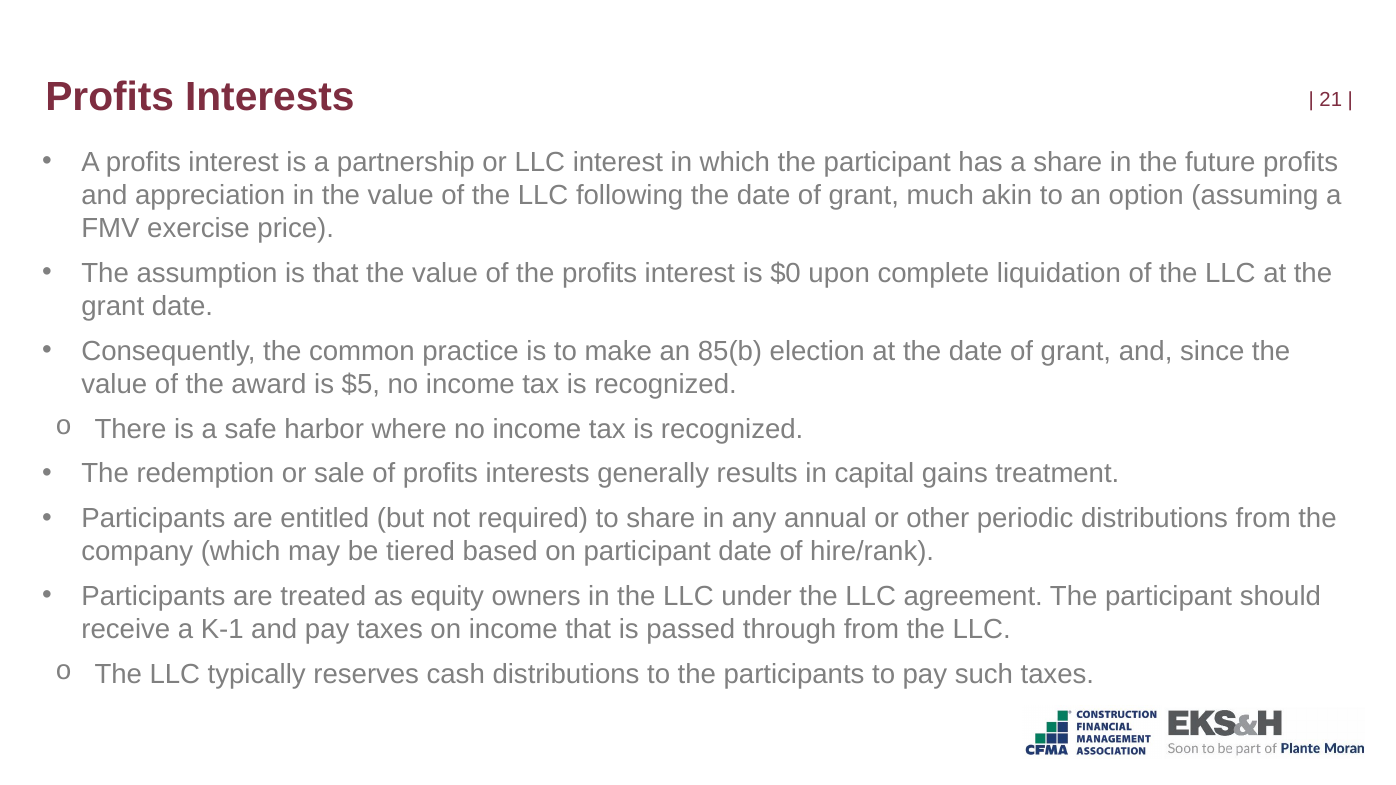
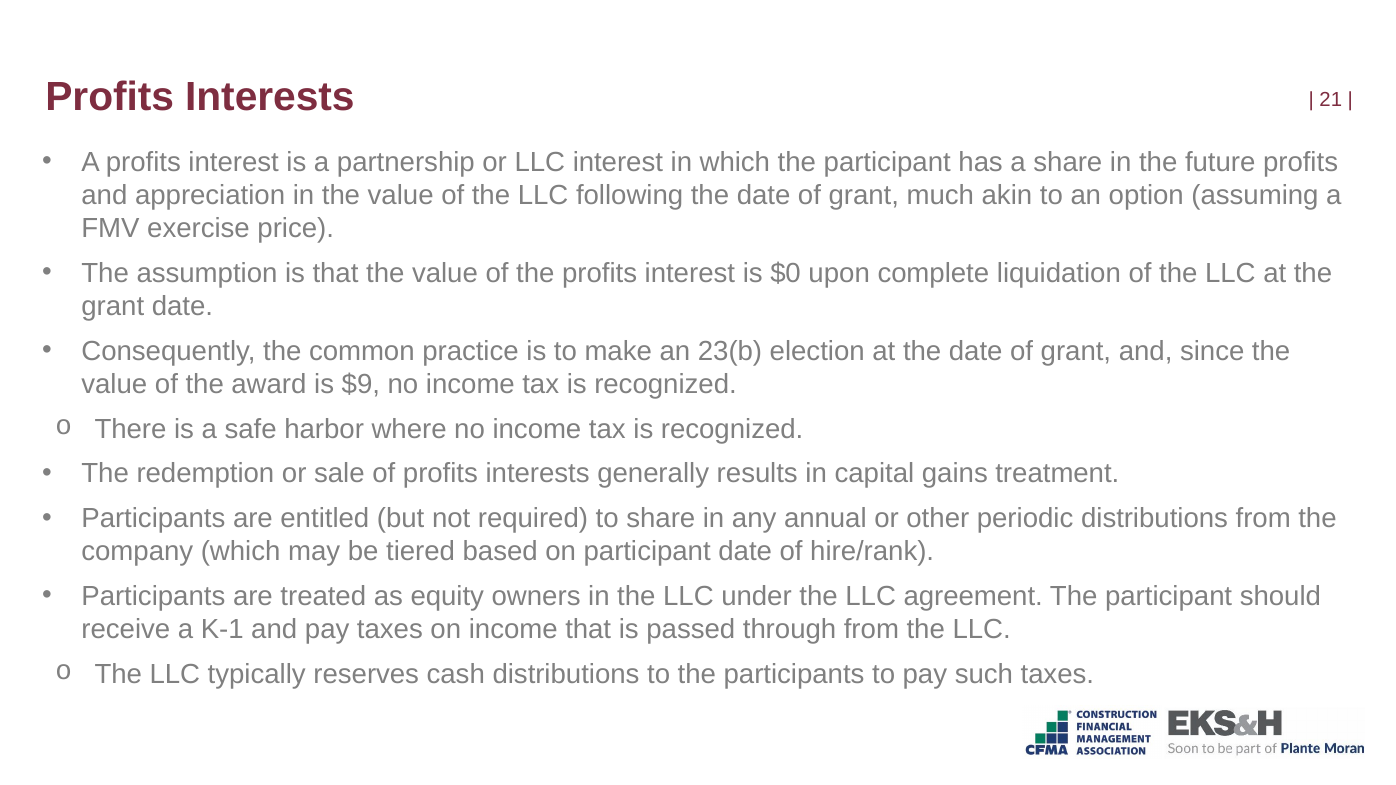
85(b: 85(b -> 23(b
$5: $5 -> $9
